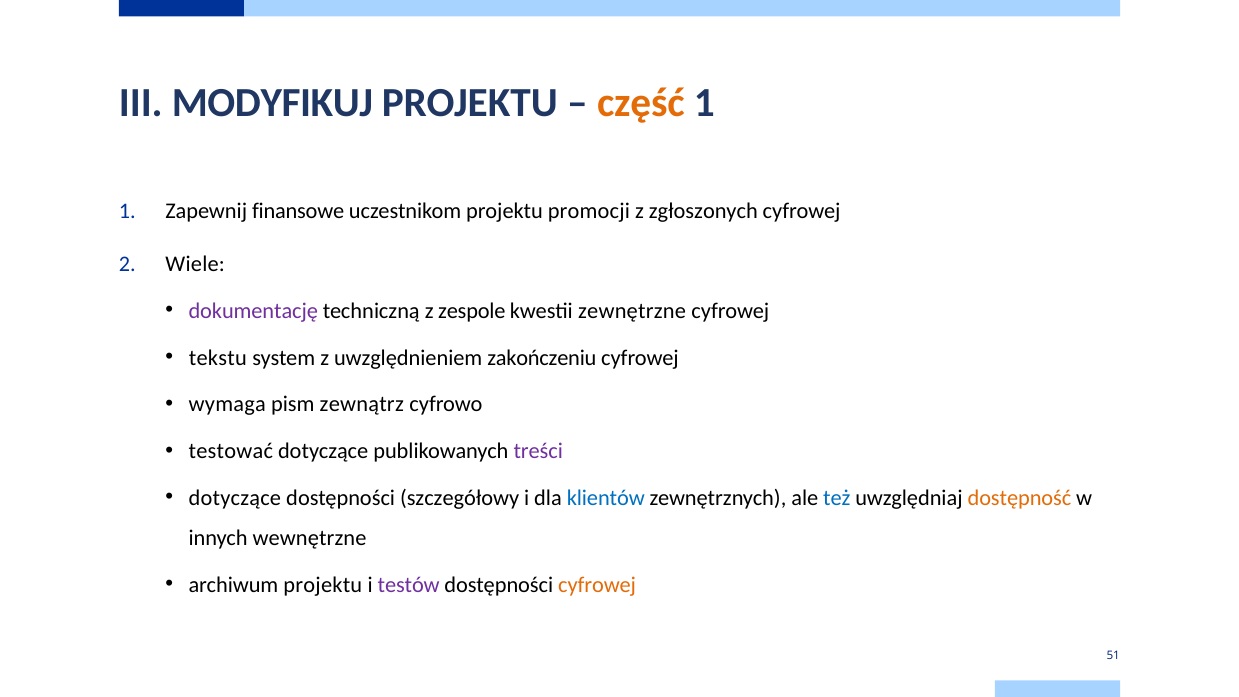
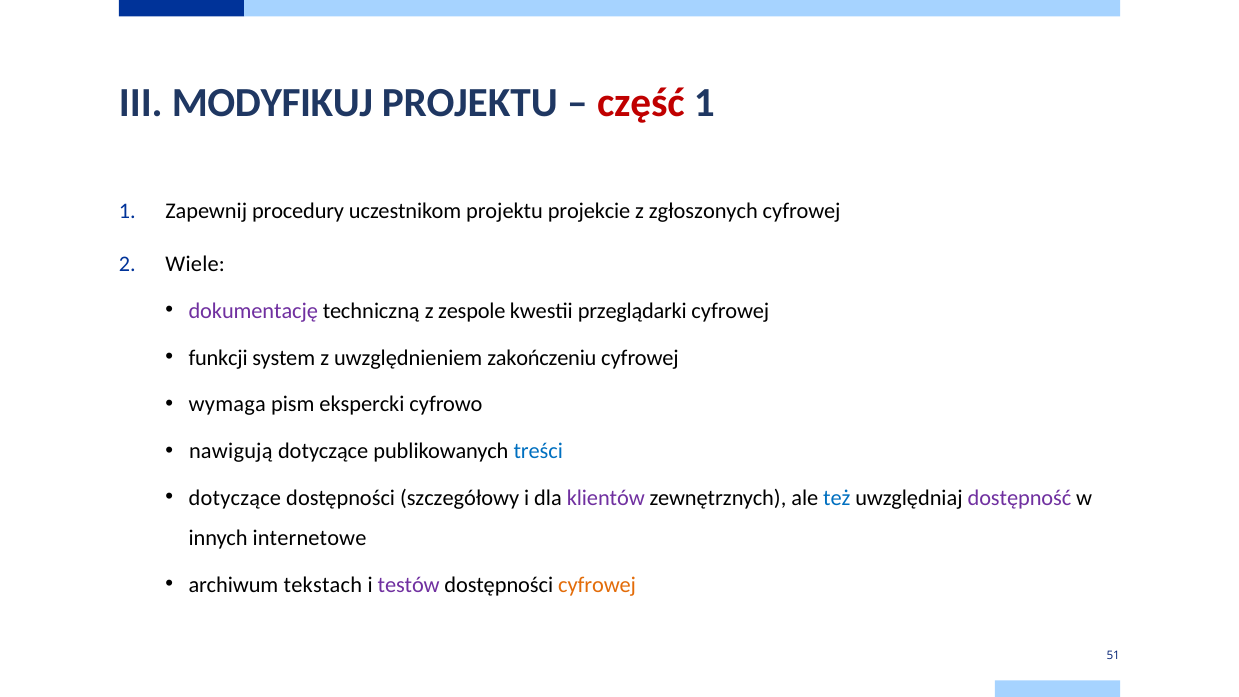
część colour: orange -> red
finansowe: finansowe -> procedury
promocji: promocji -> projekcie
zewnętrzne: zewnętrzne -> przeglądarki
tekstu: tekstu -> funkcji
zewnątrz: zewnątrz -> ekspercki
testować: testować -> nawigują
treści colour: purple -> blue
klientów colour: blue -> purple
dostępność colour: orange -> purple
wewnętrzne: wewnętrzne -> internetowe
archiwum projektu: projektu -> tekstach
